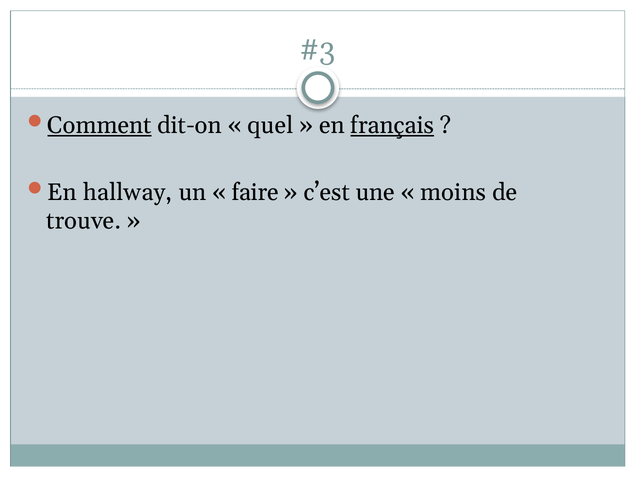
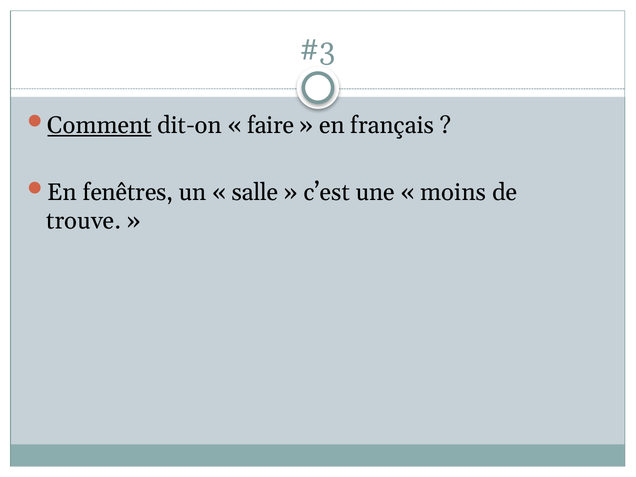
quel: quel -> faire
français underline: present -> none
hallway: hallway -> fenêtres
faire: faire -> salle
